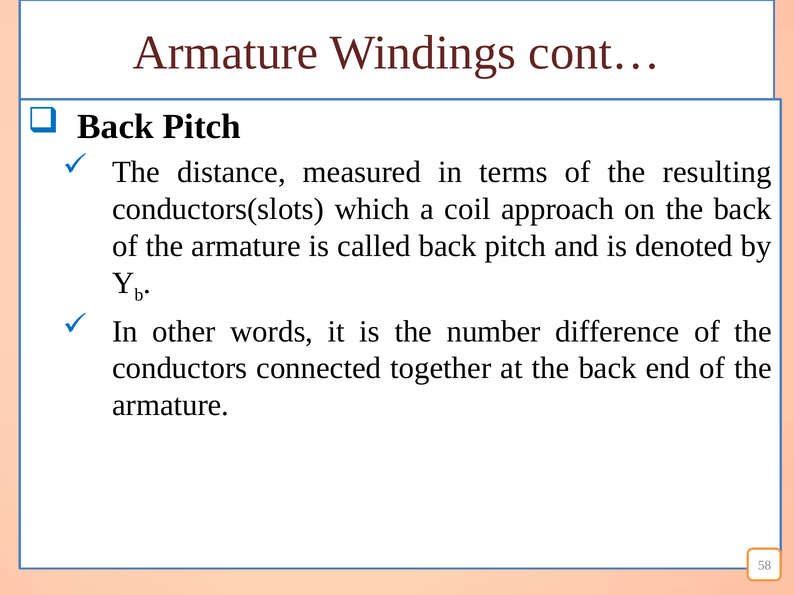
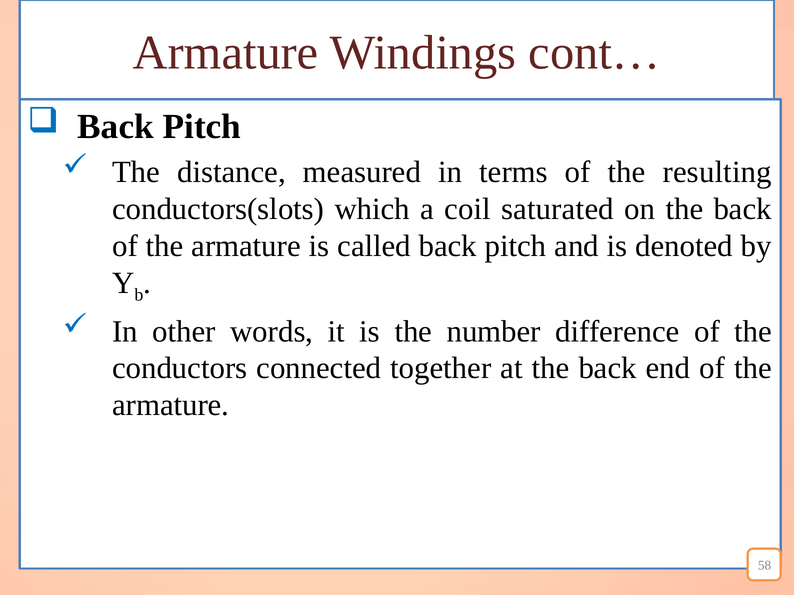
approach: approach -> saturated
